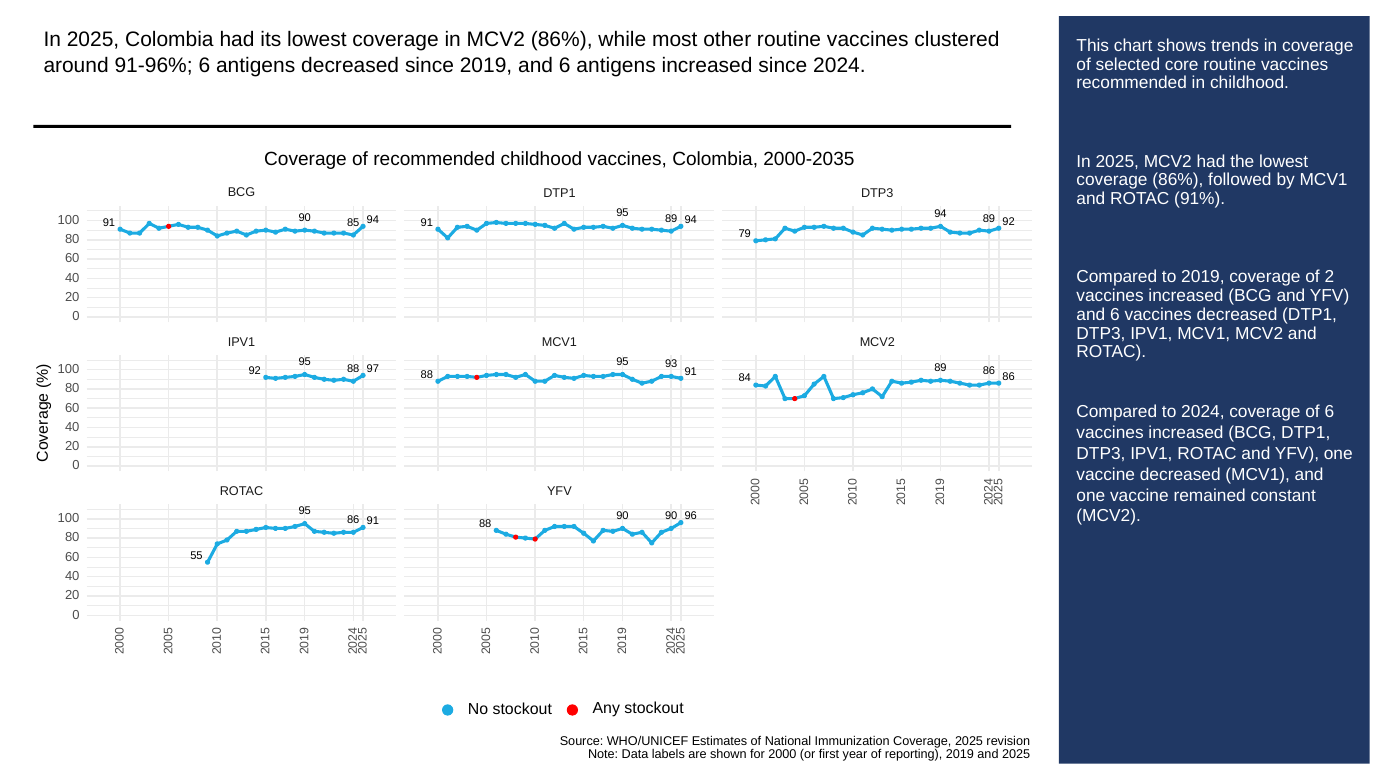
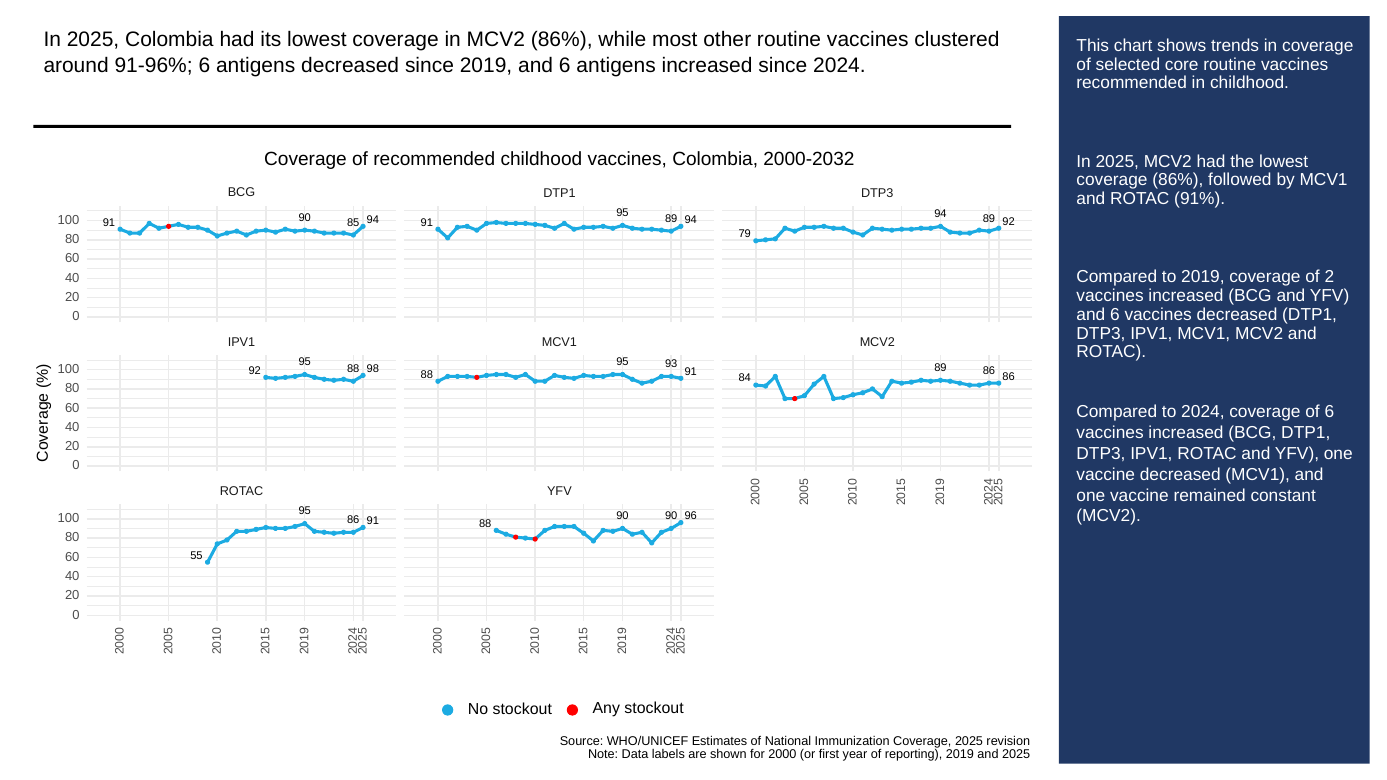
2000-2035: 2000-2035 -> 2000-2032
97: 97 -> 98
